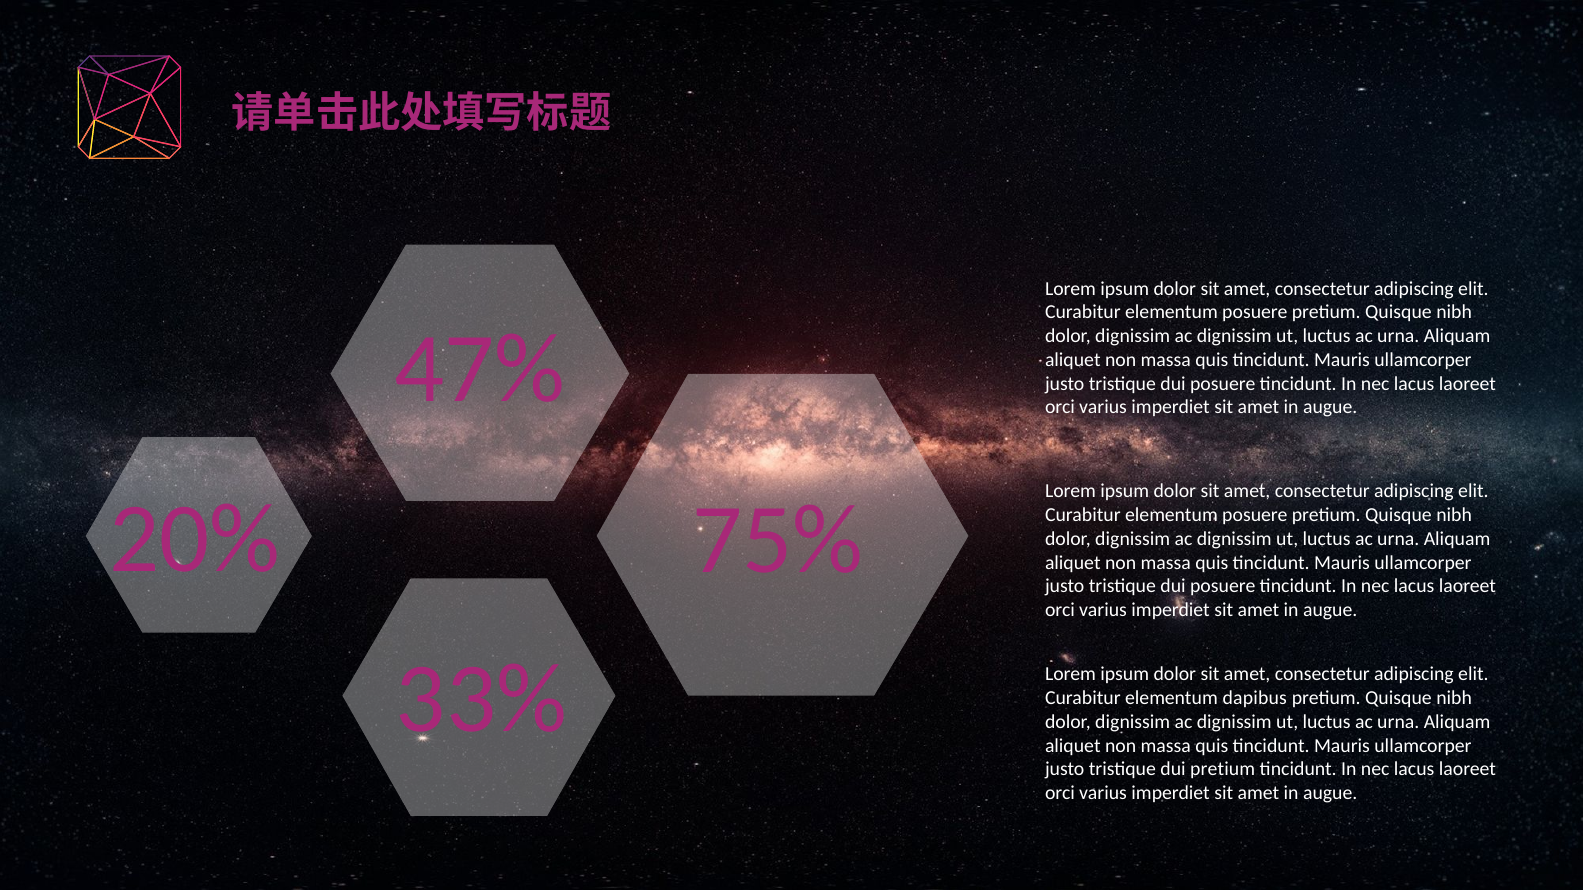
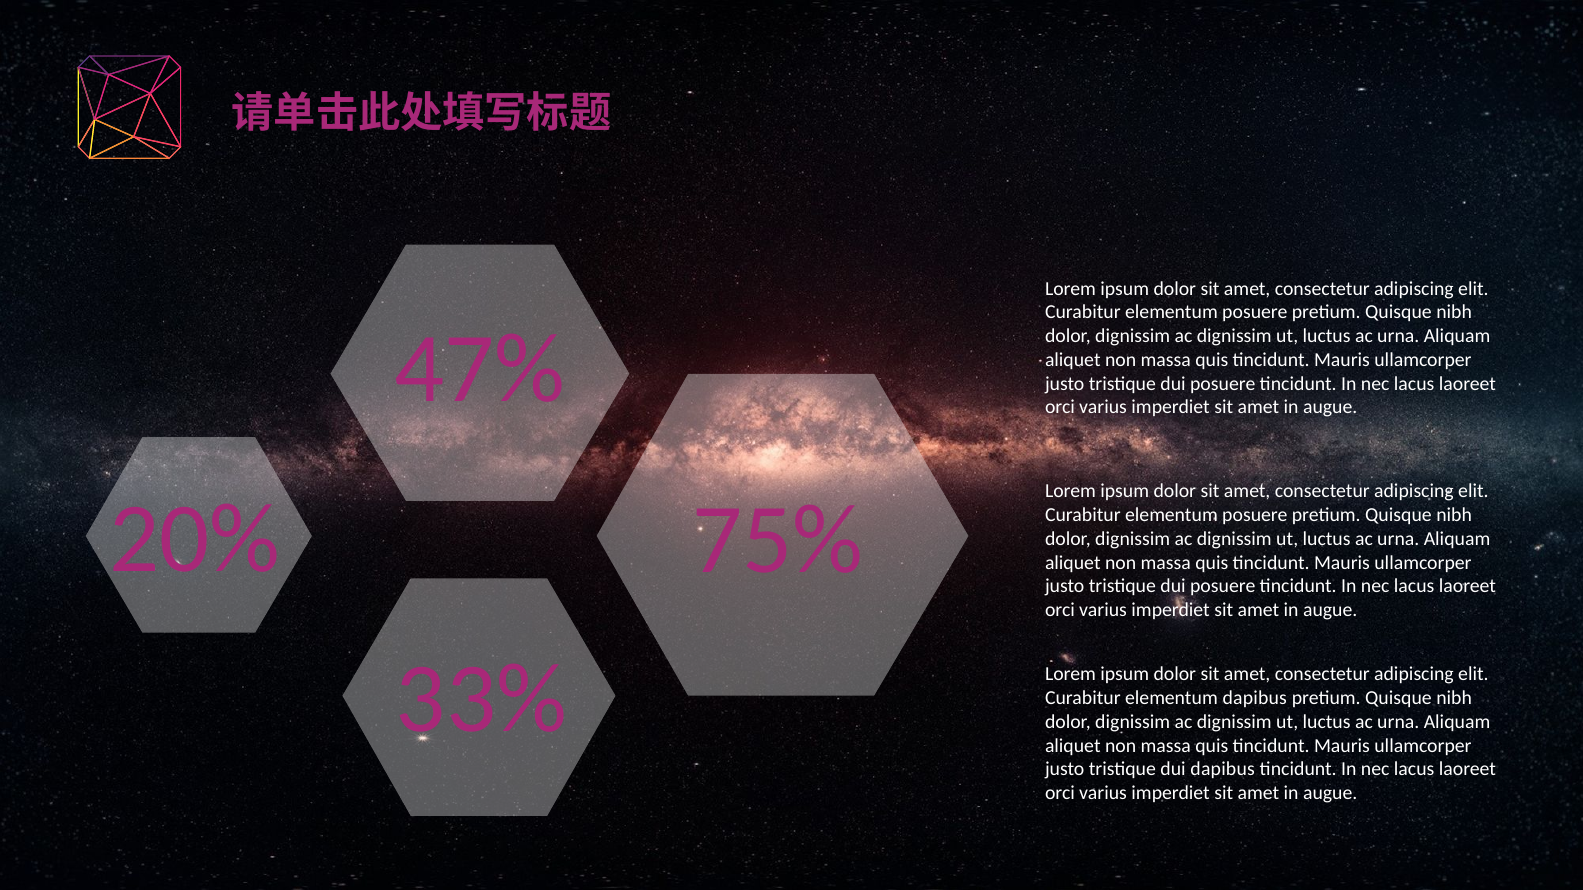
dui pretium: pretium -> dapibus
